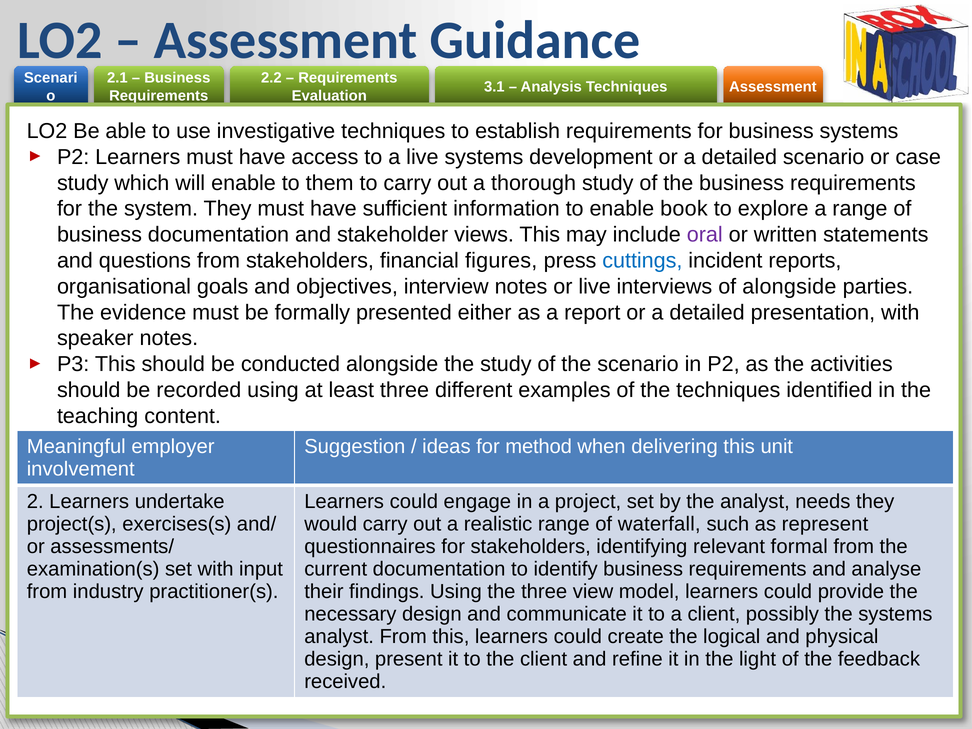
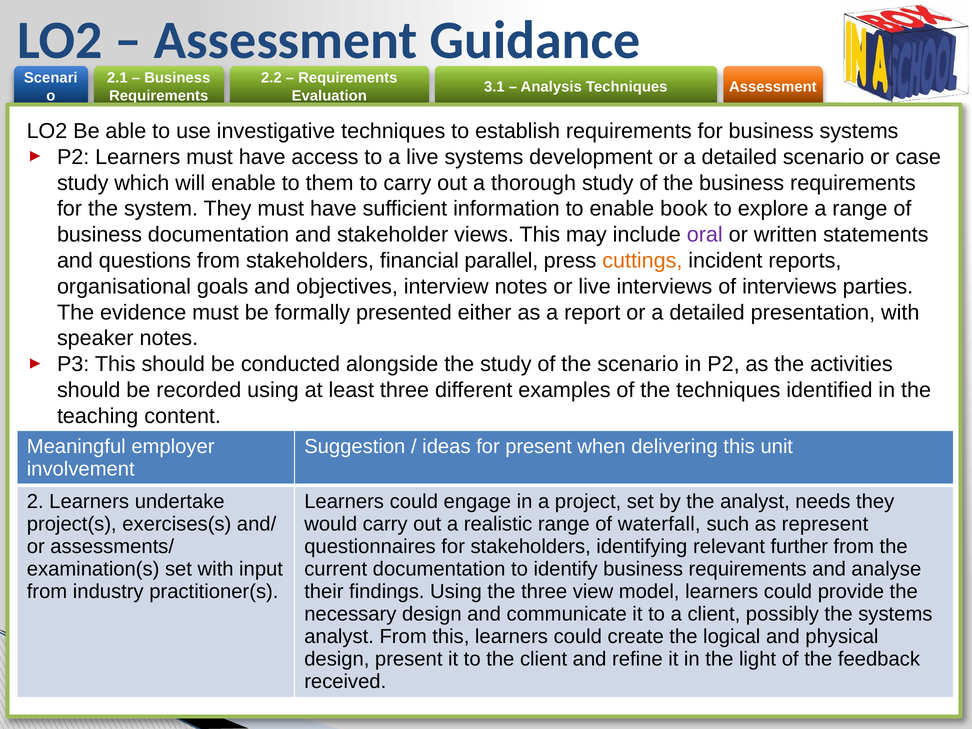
figures: figures -> parallel
cuttings colour: blue -> orange
of alongside: alongside -> interviews
for method: method -> present
formal: formal -> further
